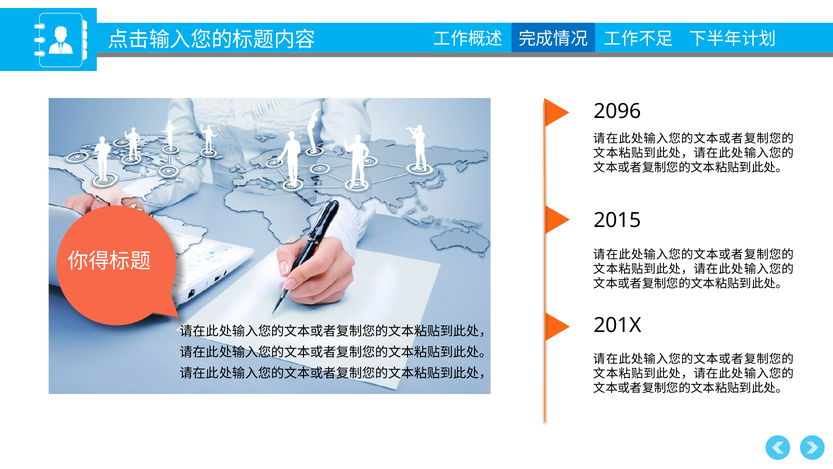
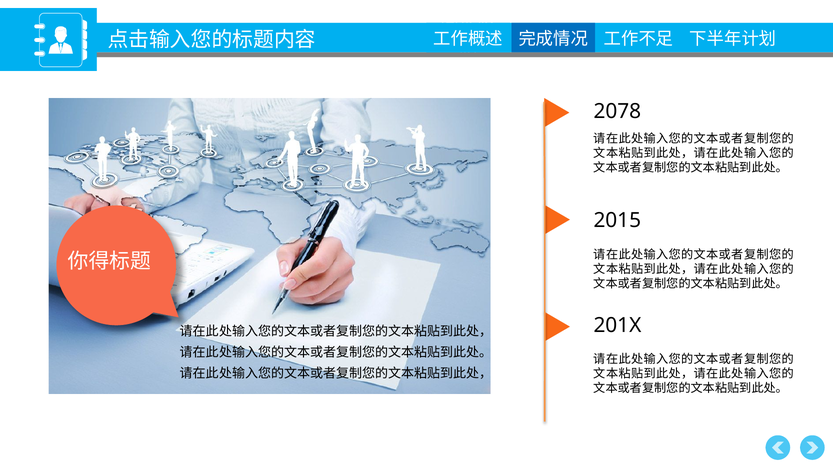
2096: 2096 -> 2078
